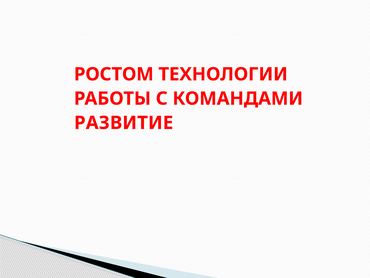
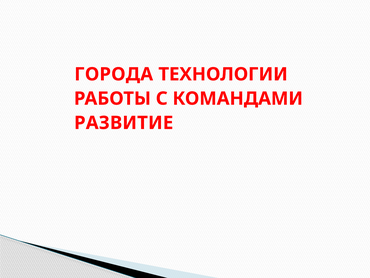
РОСТОМ: РОСТОМ -> ГОРОДА
